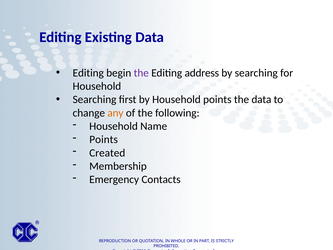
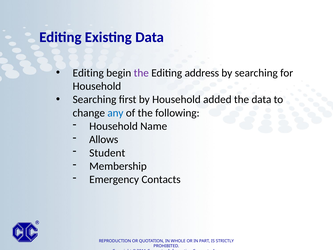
Household points: points -> added
any colour: orange -> blue
Points at (104, 139): Points -> Allows
Created: Created -> Student
